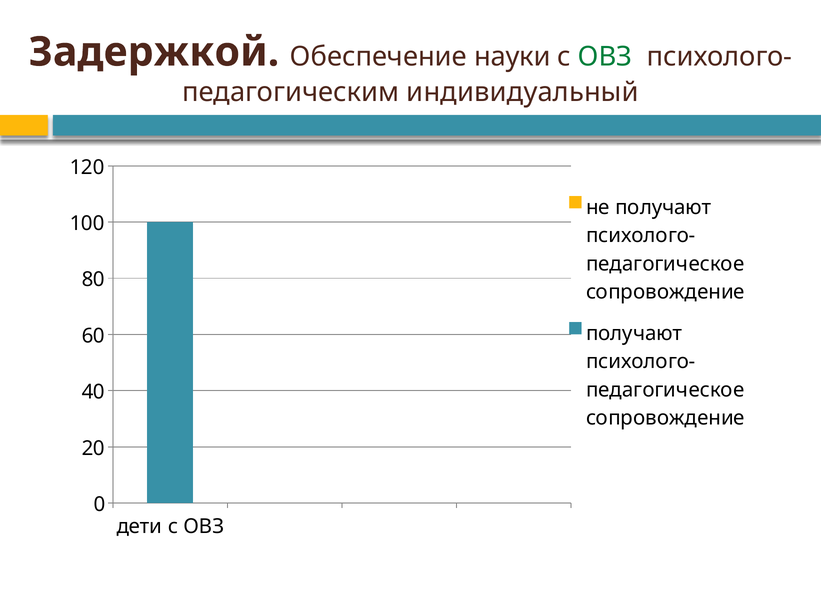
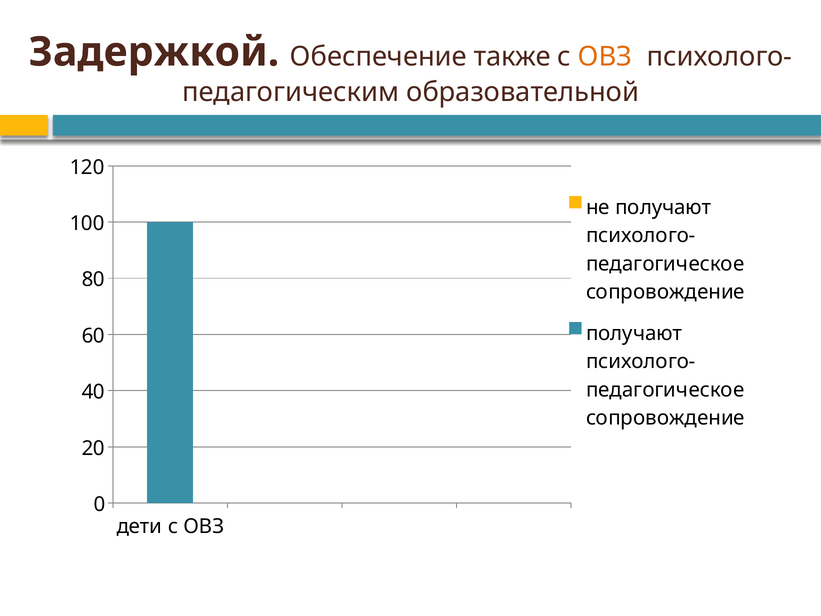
науки: науки -> также
ОВЗ at (605, 57) colour: green -> orange
индивидуальный: индивидуальный -> образовательной
